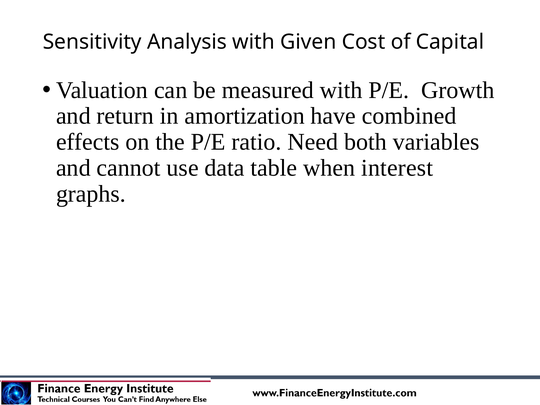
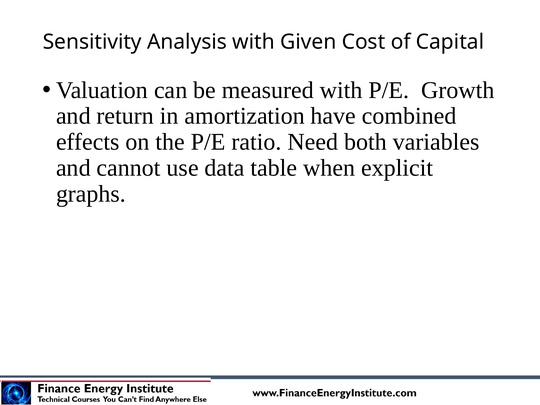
interest: interest -> explicit
